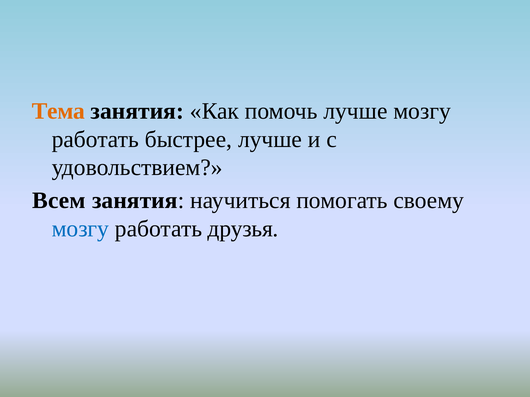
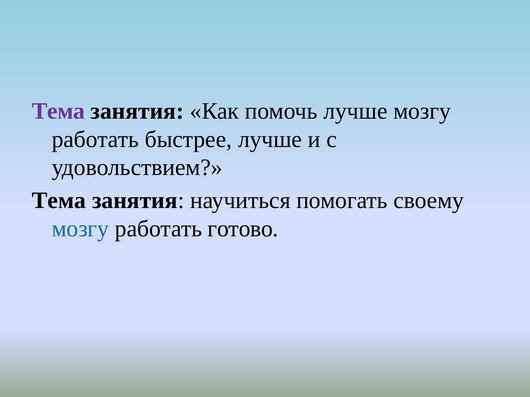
Тема at (58, 111) colour: orange -> purple
Всем at (59, 201): Всем -> Тема
друзья: друзья -> готово
